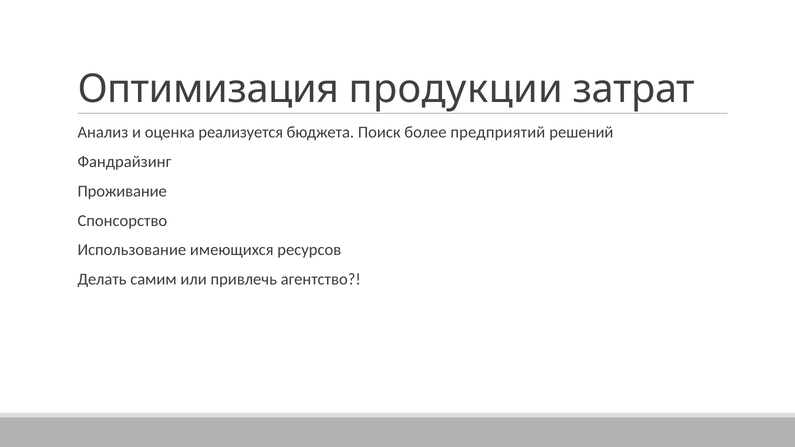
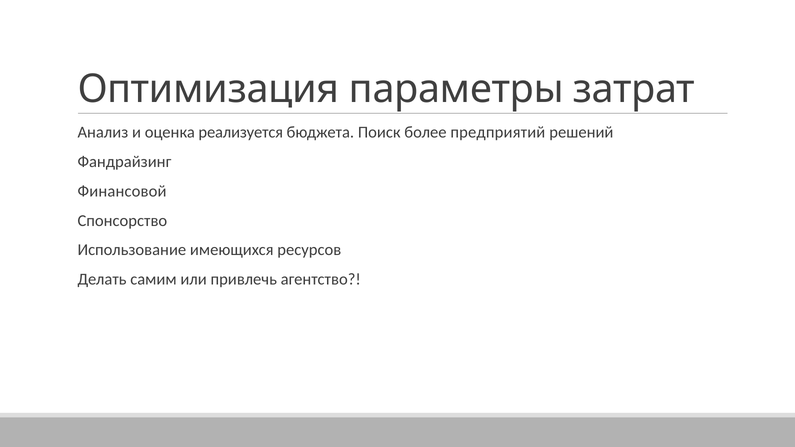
продукции: продукции -> параметры
Проживание: Проживание -> Финансовой
